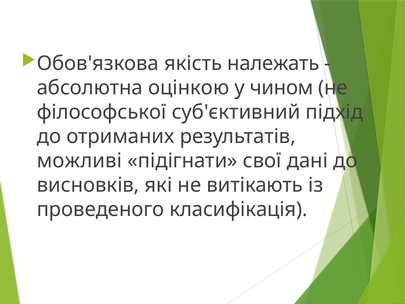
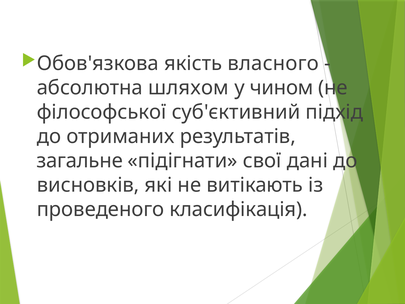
належать: належать -> власного
оцінкою: оцінкою -> шляхом
можливі: можливі -> загальне
